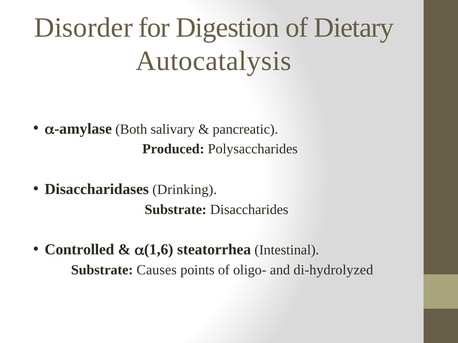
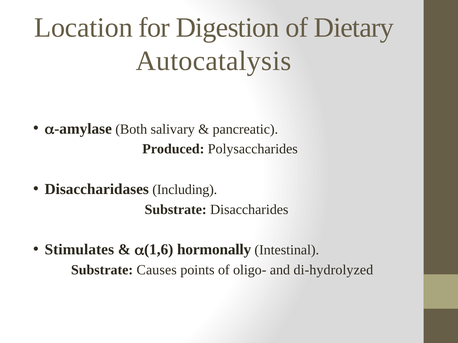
Disorder: Disorder -> Location
Drinking: Drinking -> Including
Controlled: Controlled -> Stimulates
steatorrhea: steatorrhea -> hormonally
